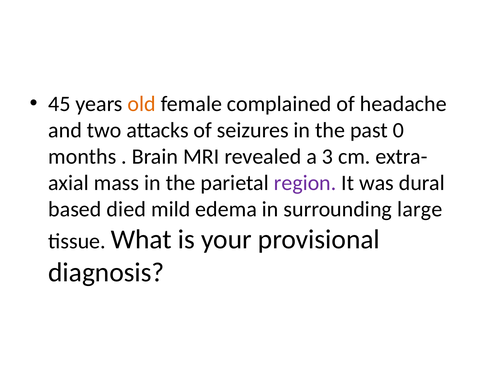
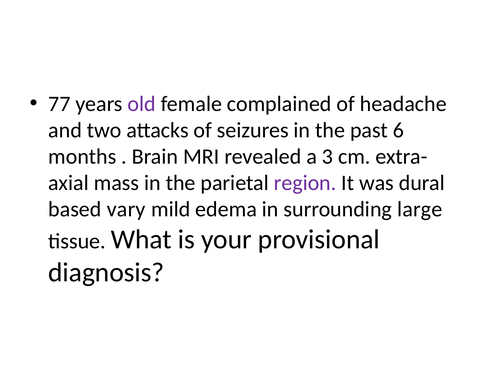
45: 45 -> 77
old colour: orange -> purple
0: 0 -> 6
died: died -> vary
